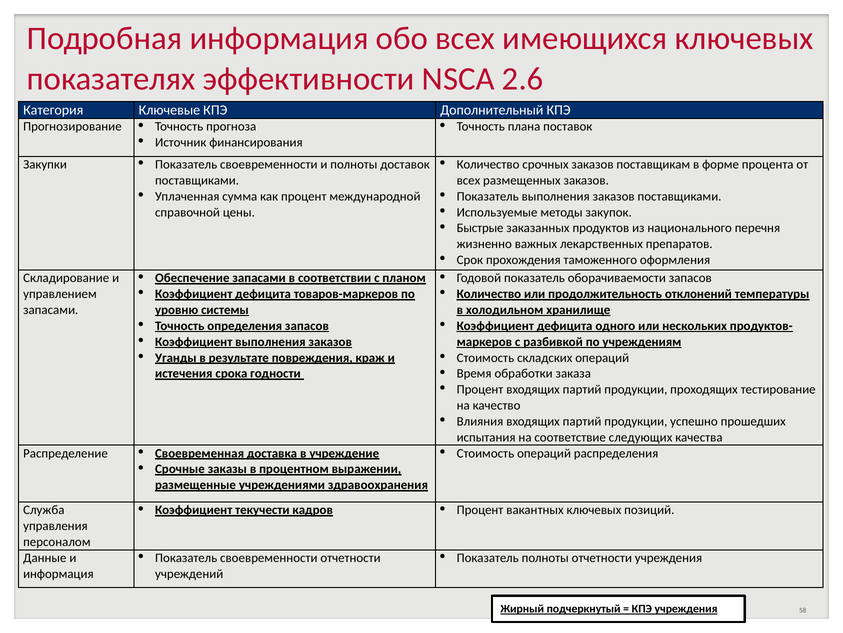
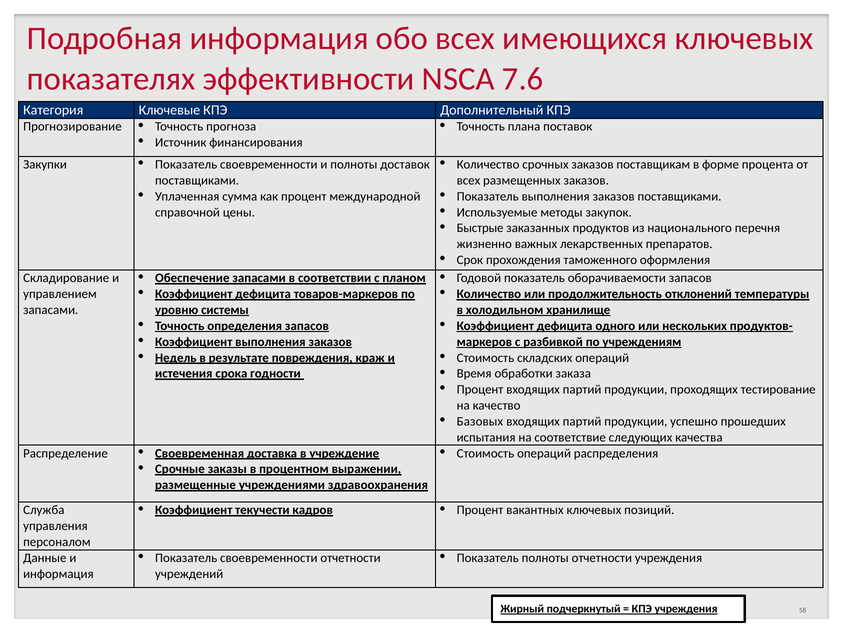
2.6: 2.6 -> 7.6
Уганды: Уганды -> Недель
Влияния: Влияния -> Базовых
